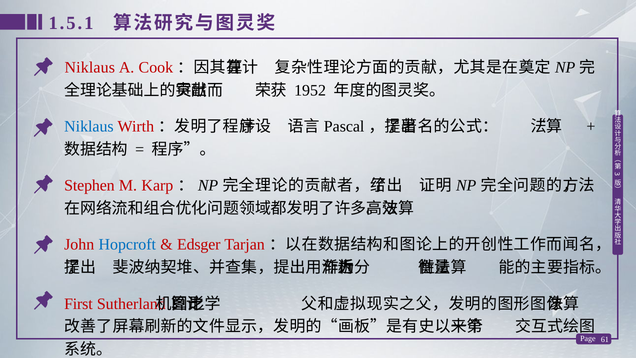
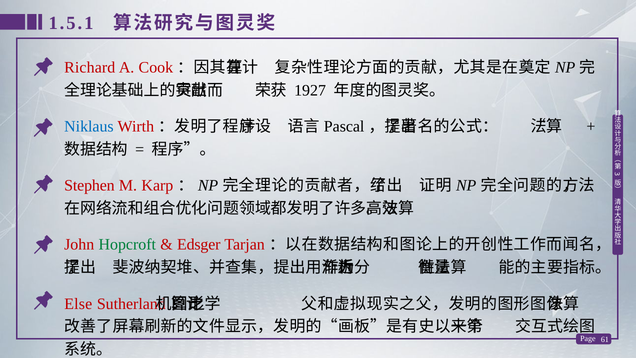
Niklaus at (90, 67): Niklaus -> Richard
1952: 1952 -> 1927
Hopcroft colour: blue -> green
First: First -> Else
